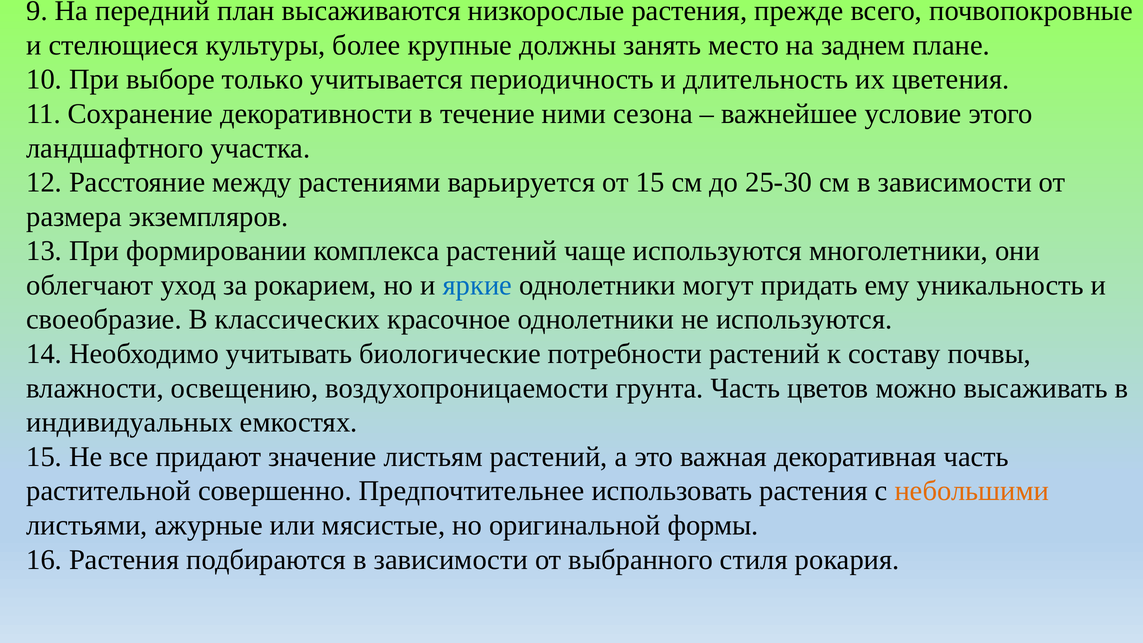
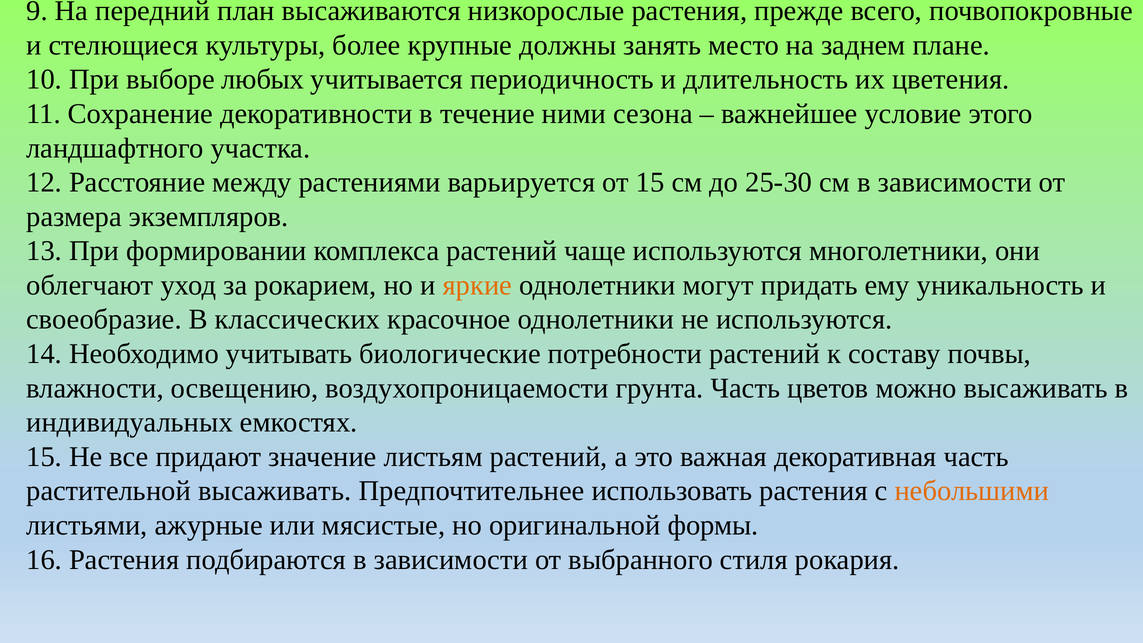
только: только -> любых
яркие colour: blue -> orange
растительной совершенно: совершенно -> высаживать
